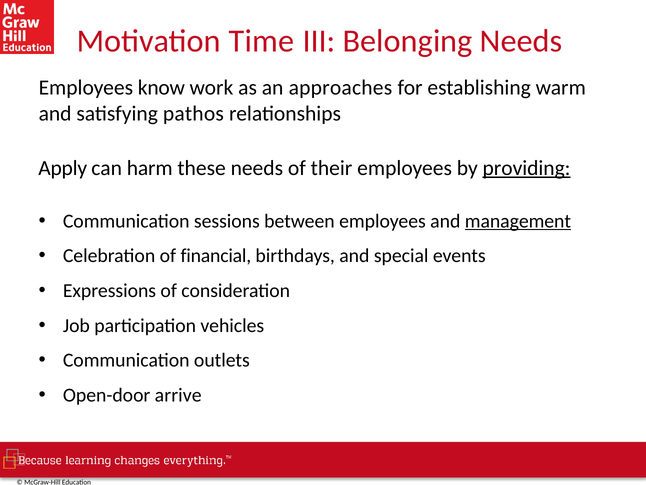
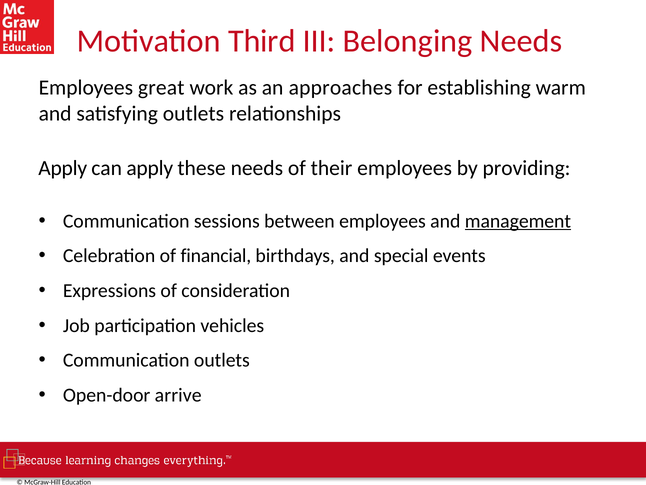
Time: Time -> Third
know: know -> great
satisfying pathos: pathos -> outlets
can harm: harm -> apply
providing underline: present -> none
